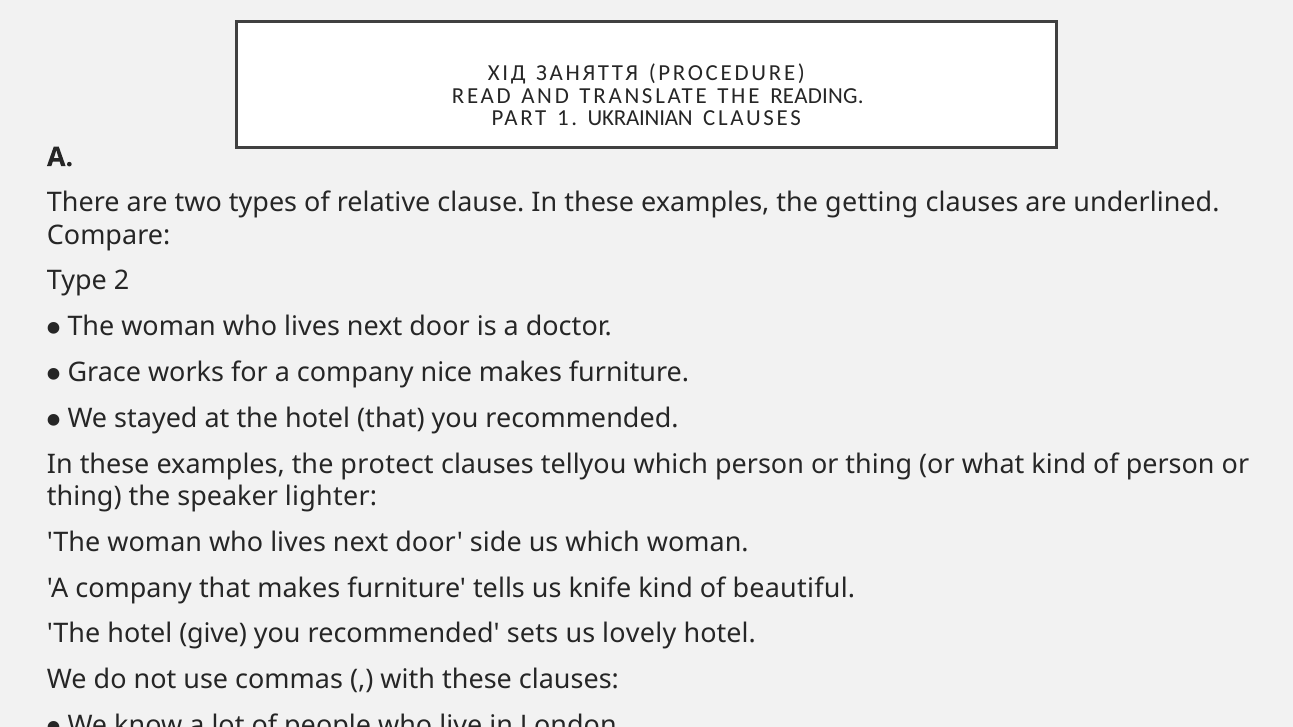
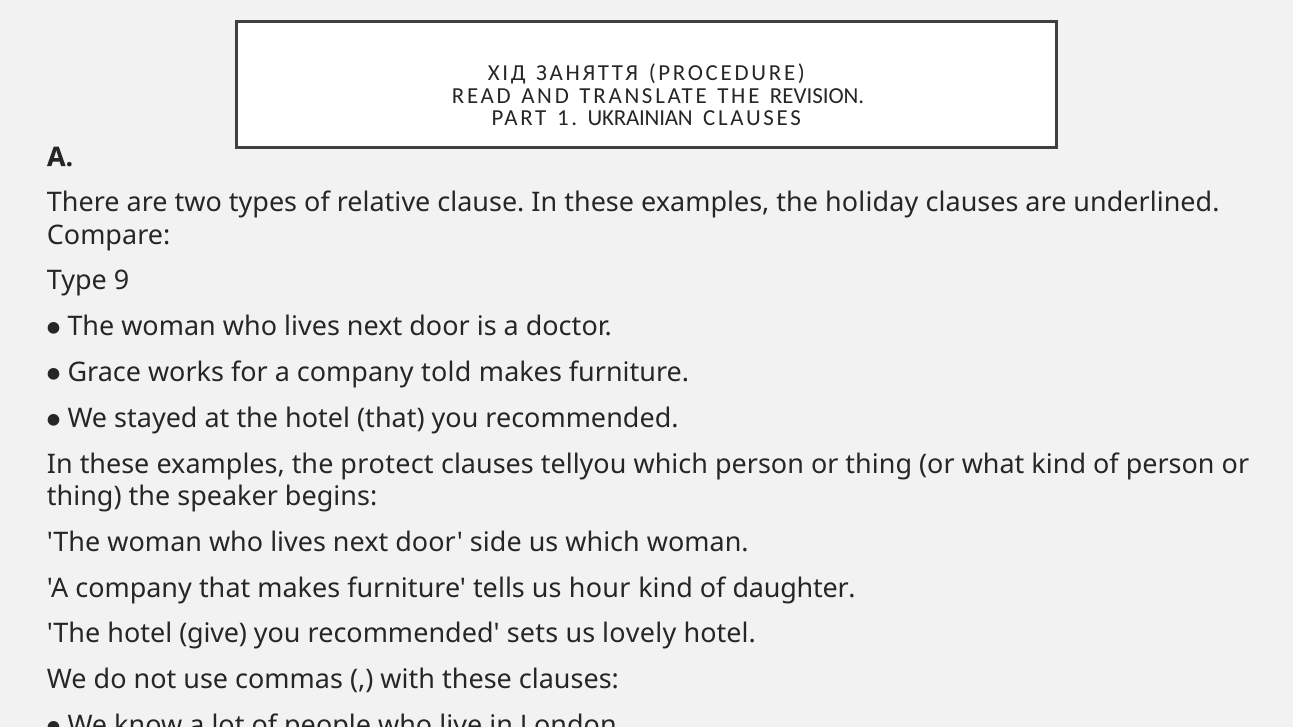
READING: READING -> REVISION
getting: getting -> holiday
2: 2 -> 9
nice: nice -> told
lighter: lighter -> begins
knife: knife -> hour
beautiful: beautiful -> daughter
